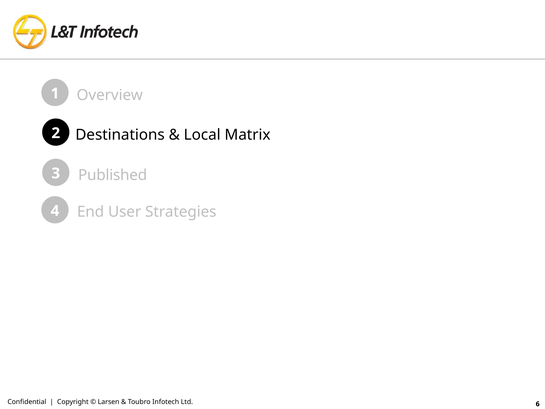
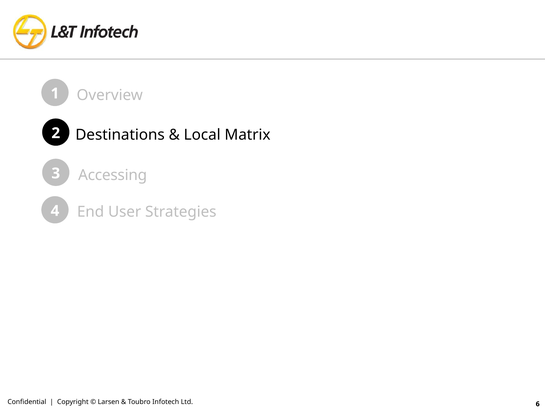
Published: Published -> Accessing
